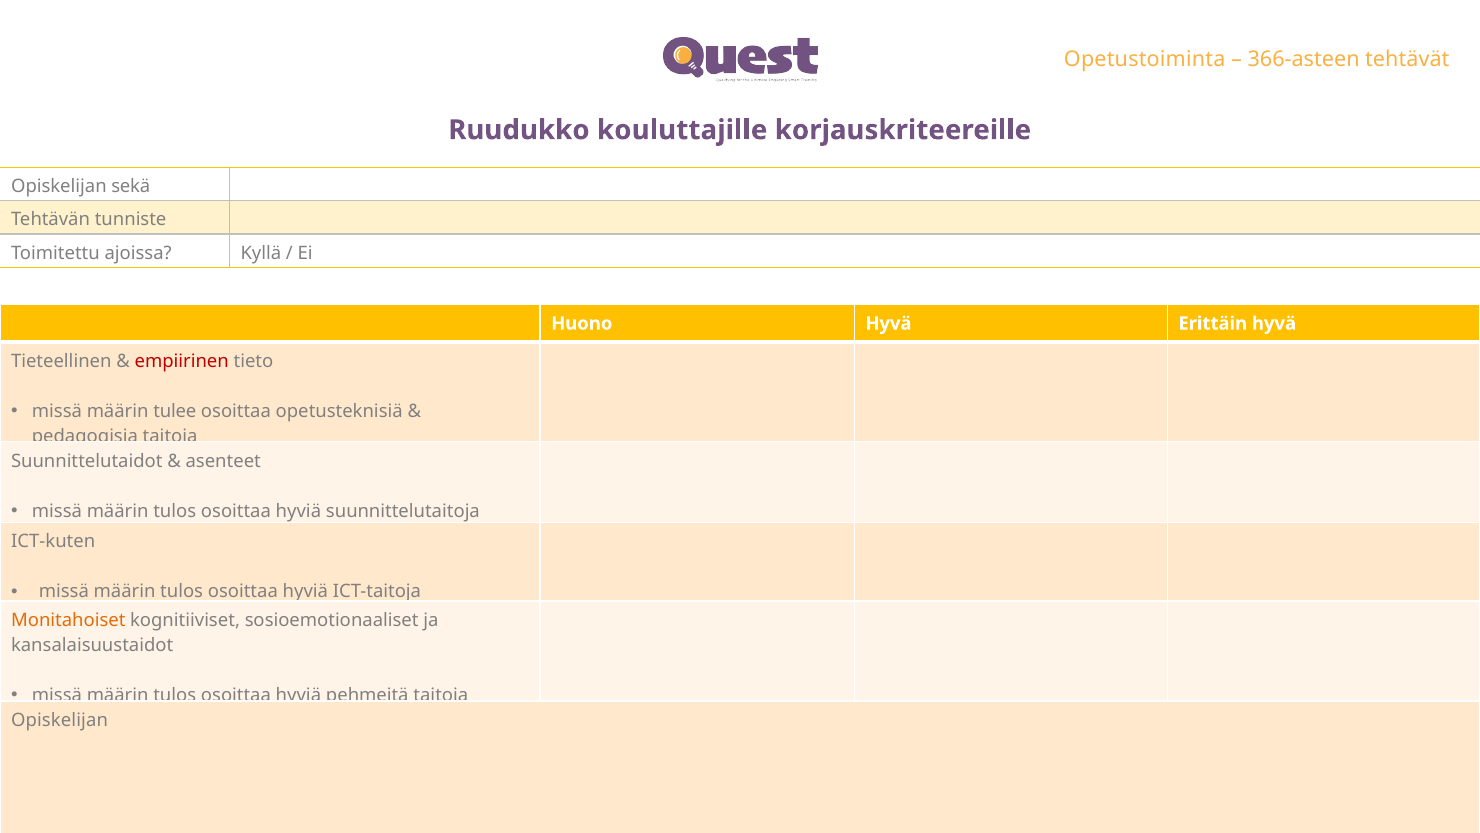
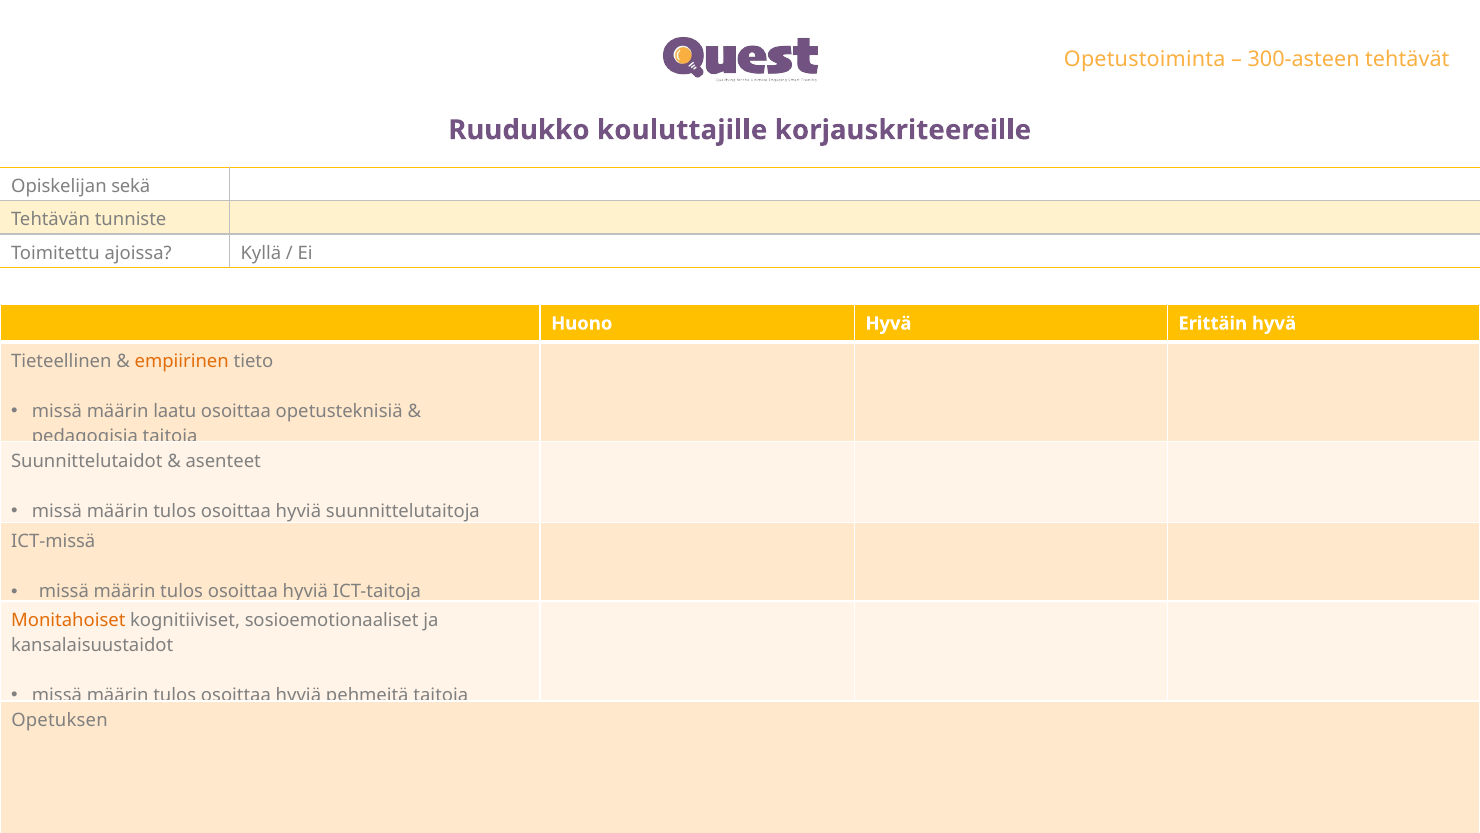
366-asteen: 366-asteen -> 300-asteen
empiirinen colour: red -> orange
tulee: tulee -> laatu
ICT-kuten: ICT-kuten -> ICT-missä
Opiskelijan at (60, 720): Opiskelijan -> Opetuksen
